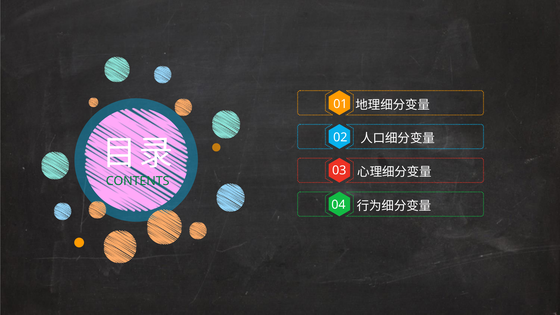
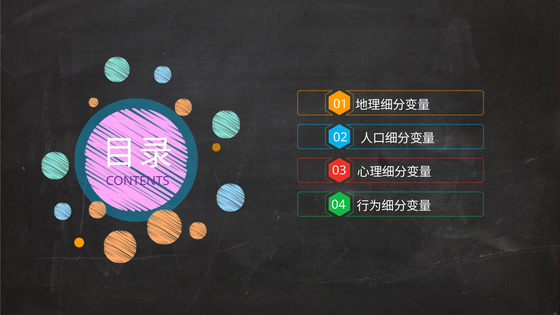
CONTENTS colour: green -> purple
